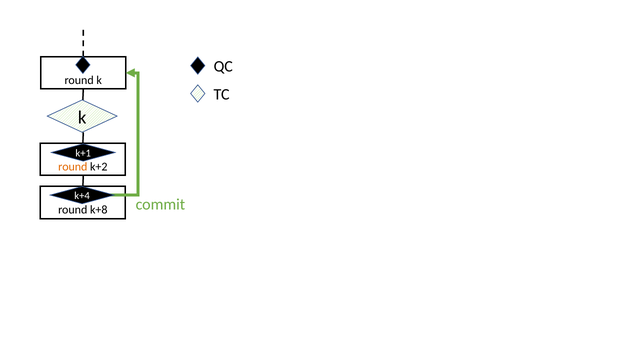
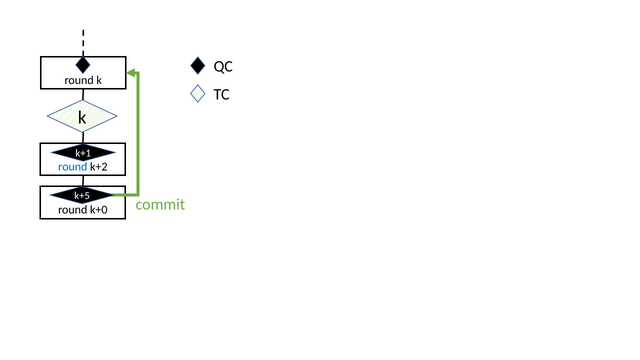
round at (73, 167) colour: orange -> blue
k+4: k+4 -> k+5
k+8: k+8 -> k+0
